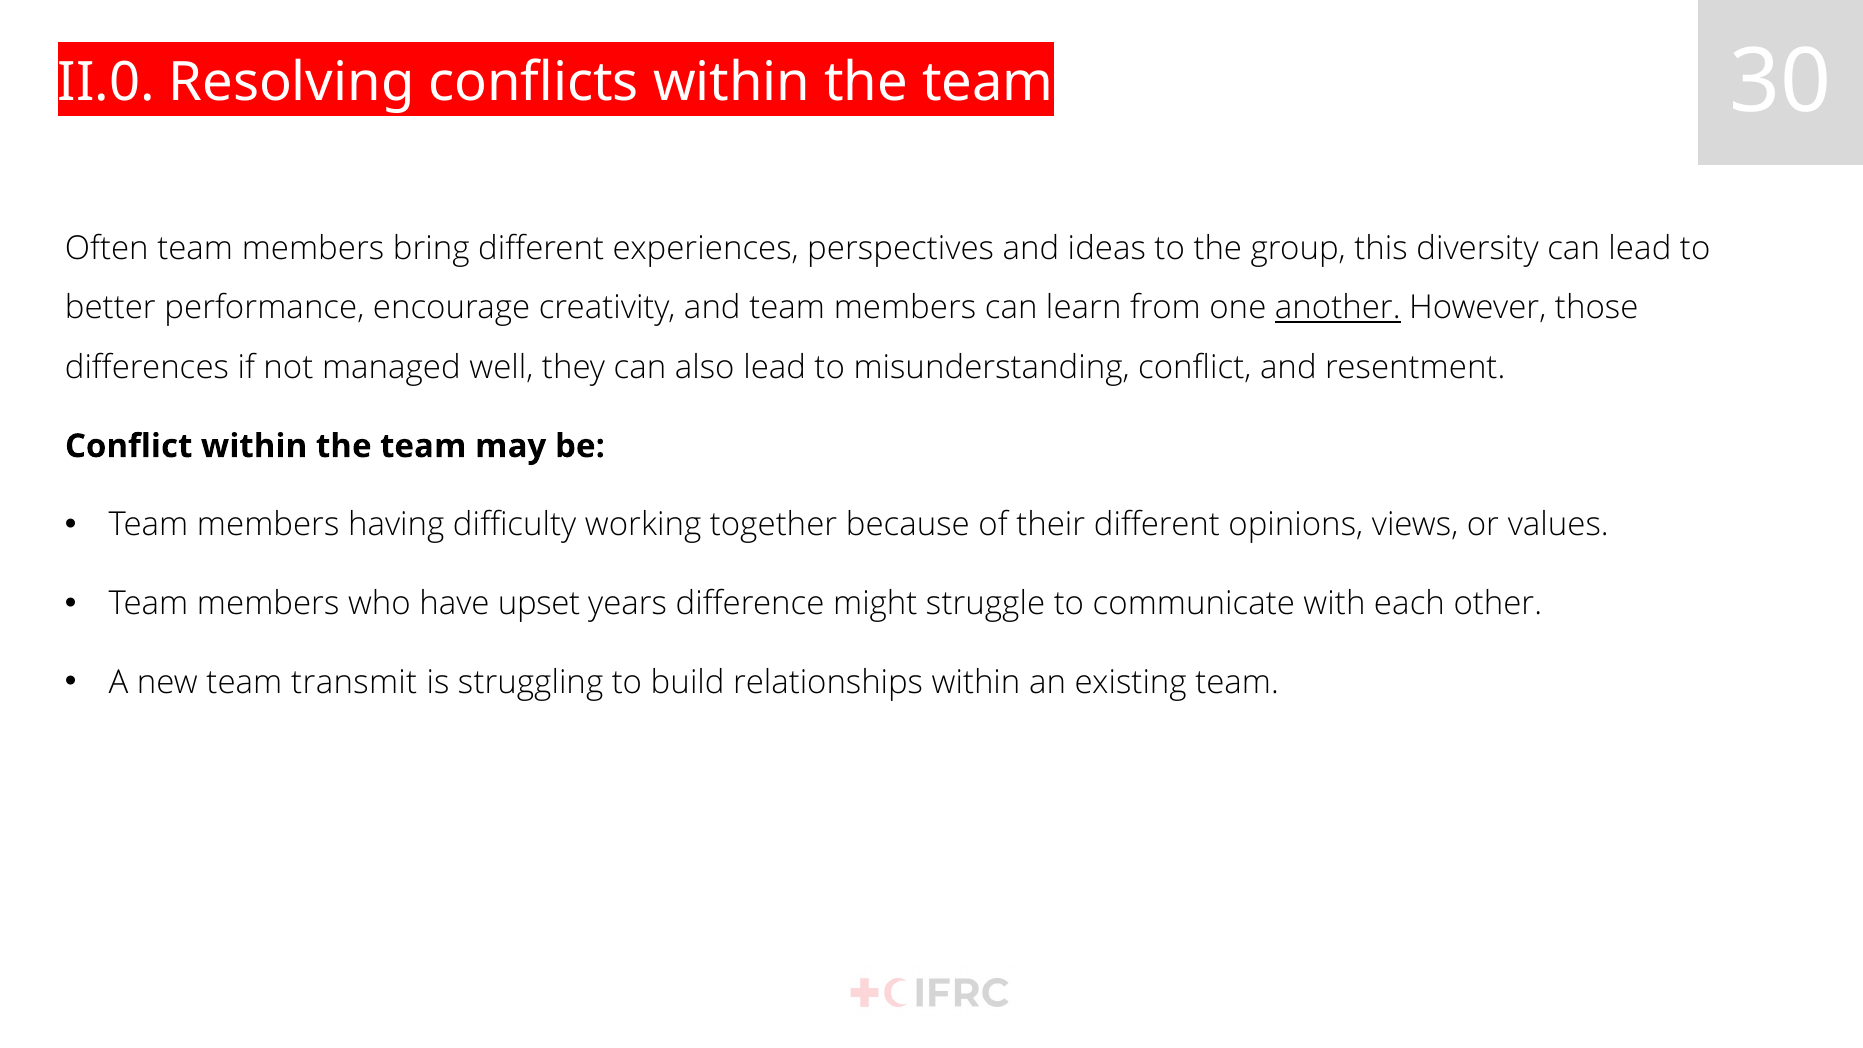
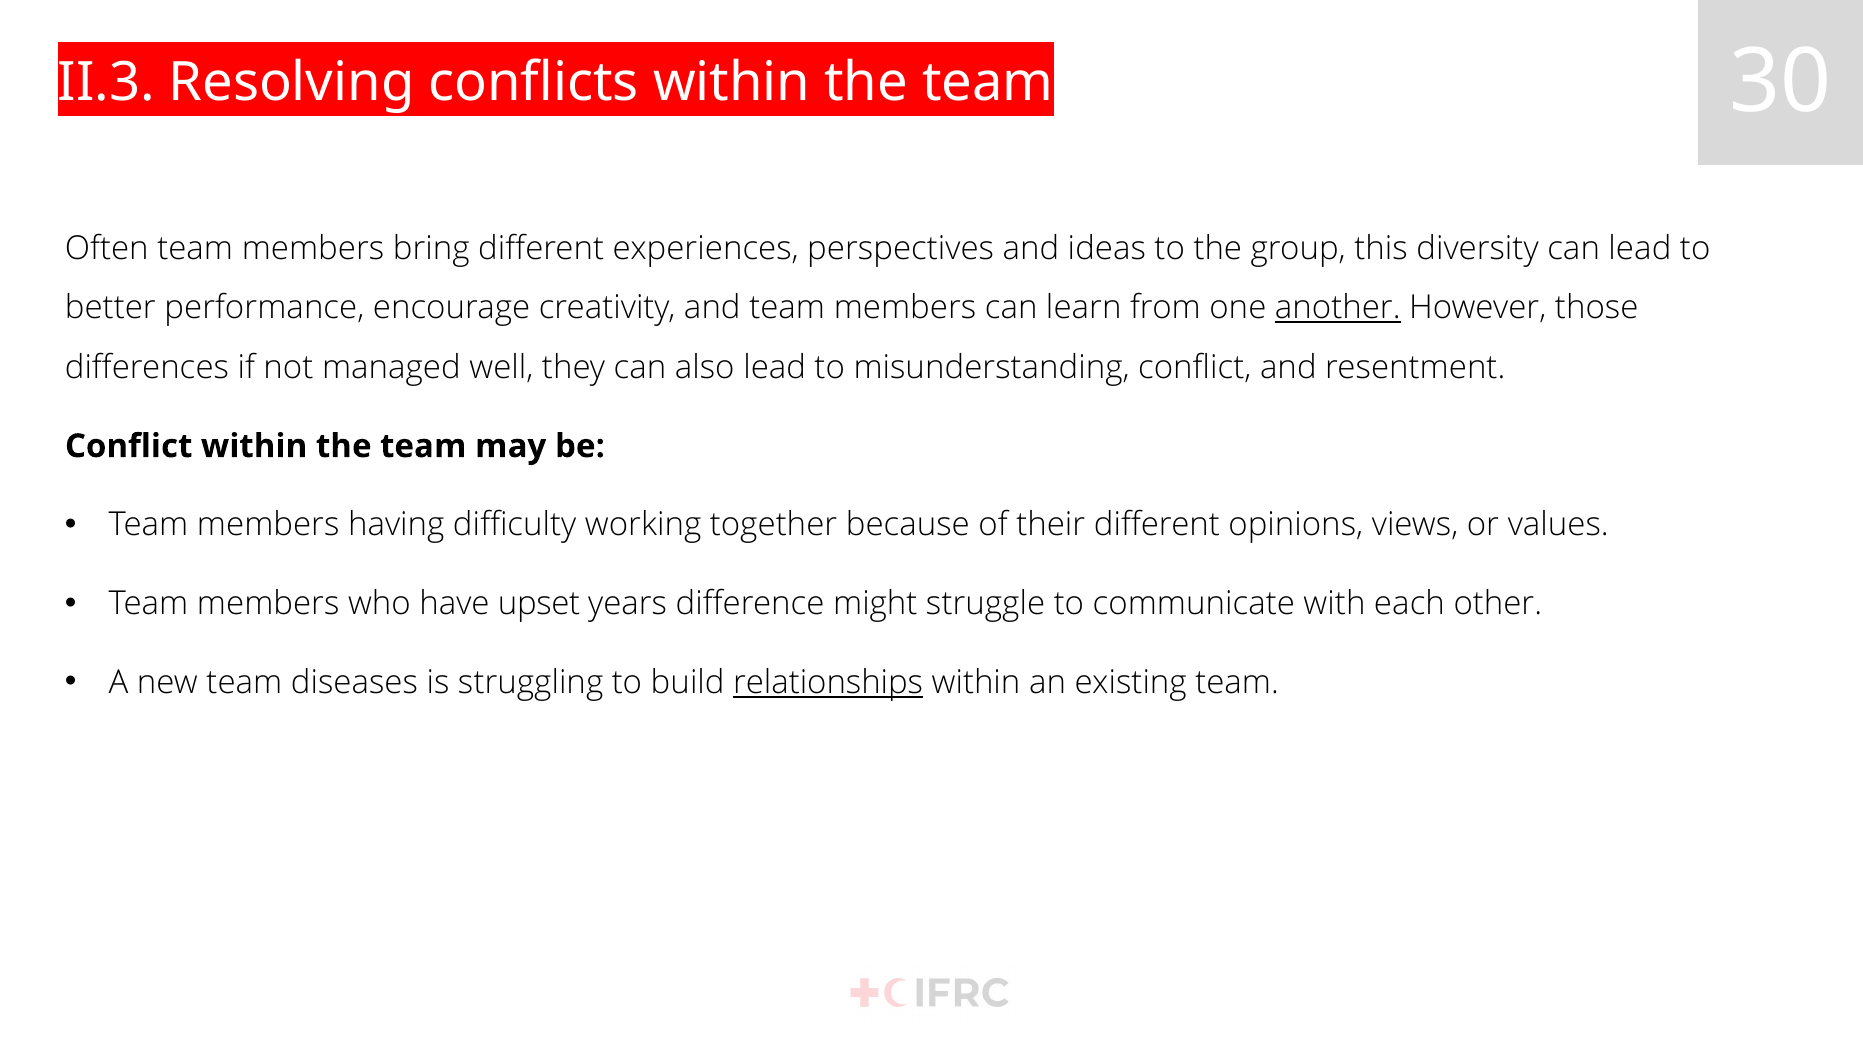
II.0: II.0 -> II.3
transmit: transmit -> diseases
relationships underline: none -> present
